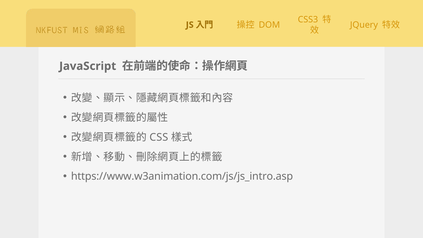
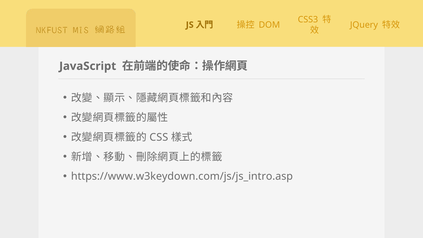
https://www.w3animation.com/js/js_intro.asp: https://www.w3animation.com/js/js_intro.asp -> https://www.w3keydown.com/js/js_intro.asp
